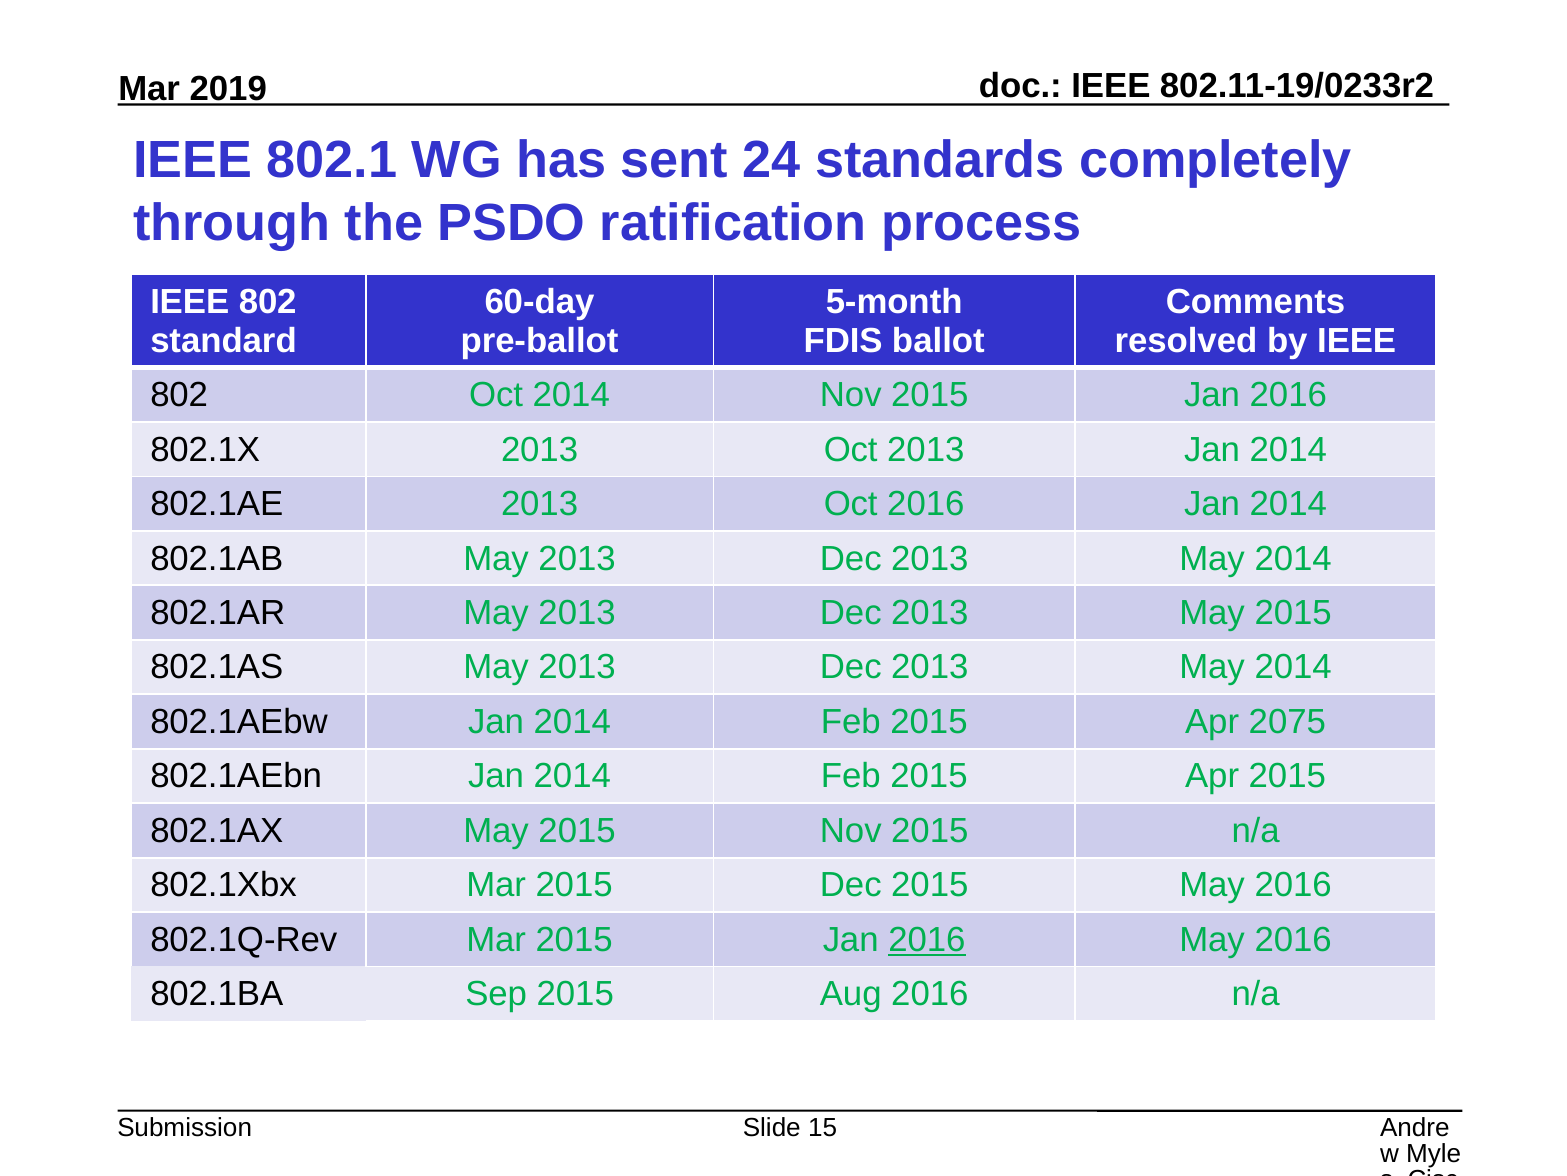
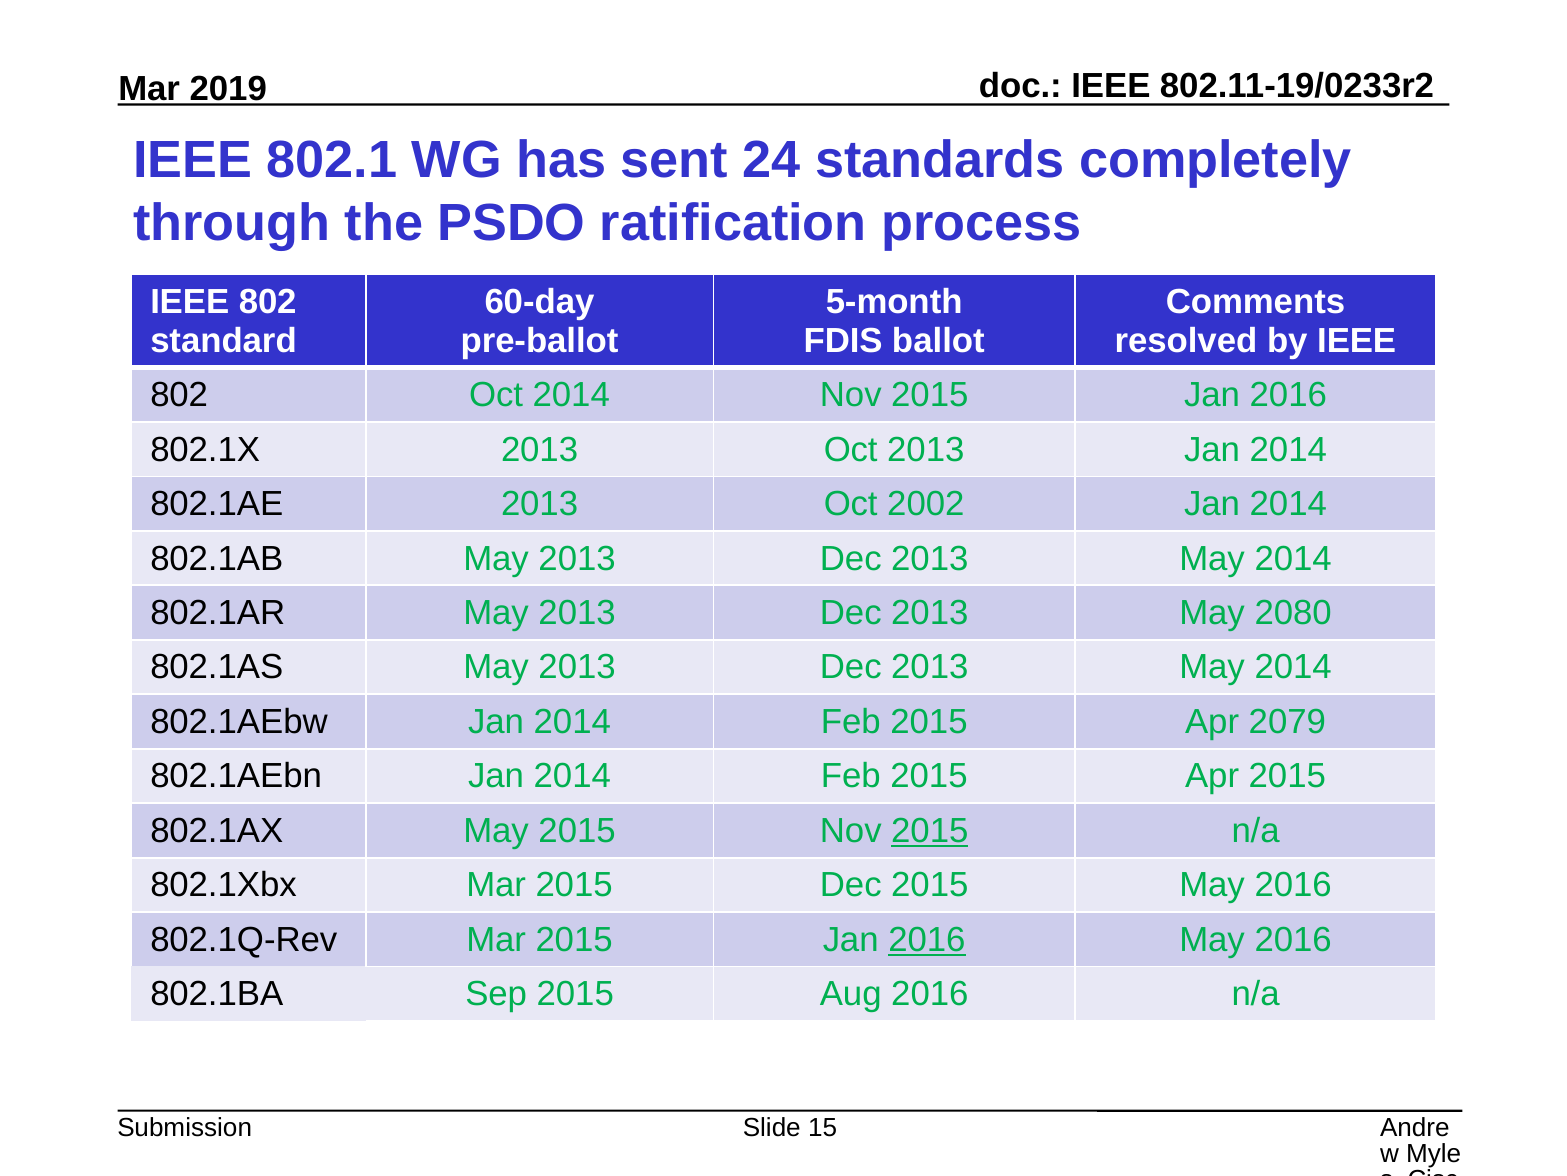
Oct 2016: 2016 -> 2002
2013 May 2015: 2015 -> 2080
2075: 2075 -> 2079
2015 at (930, 830) underline: none -> present
